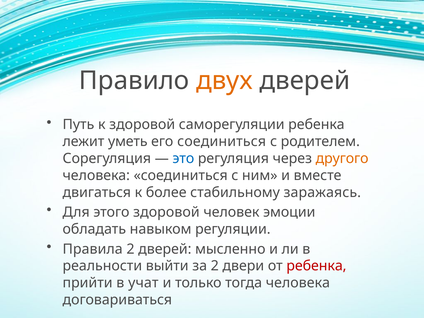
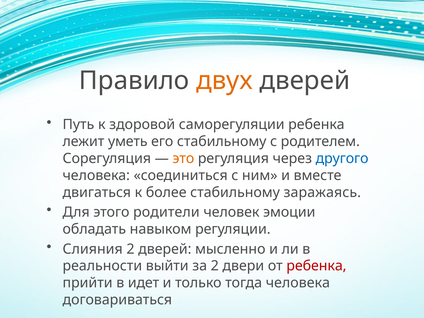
его соединиться: соединиться -> стабильному
это colour: blue -> orange
другого colour: orange -> blue
этого здоровой: здоровой -> родители
Правила: Правила -> Слияния
учат: учат -> идет
